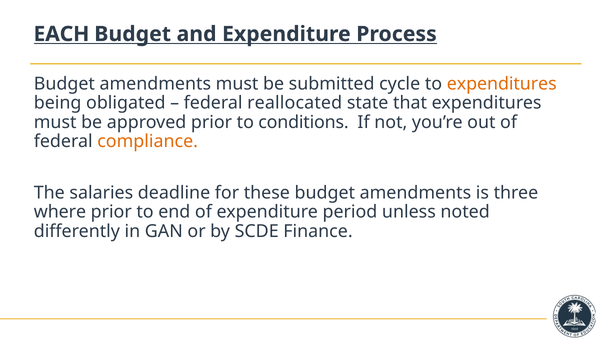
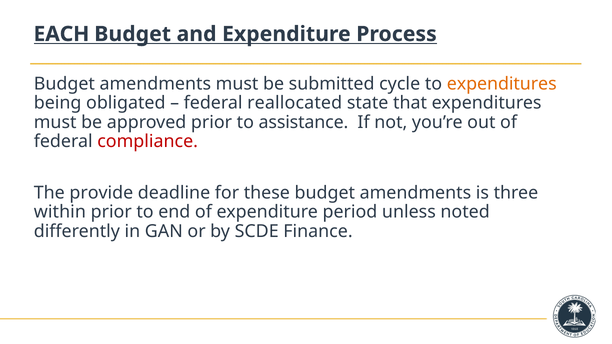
conditions: conditions -> assistance
compliance colour: orange -> red
salaries: salaries -> provide
where: where -> within
